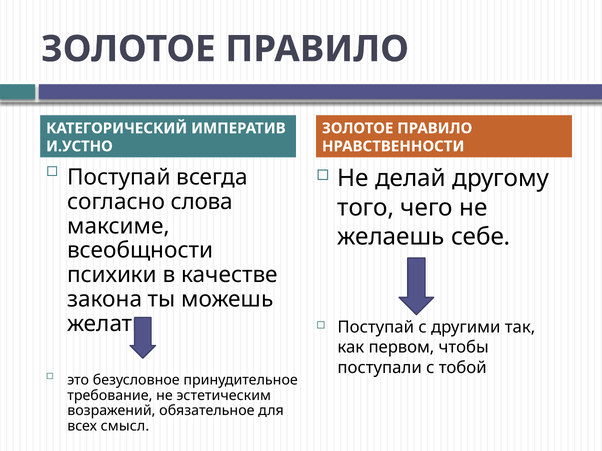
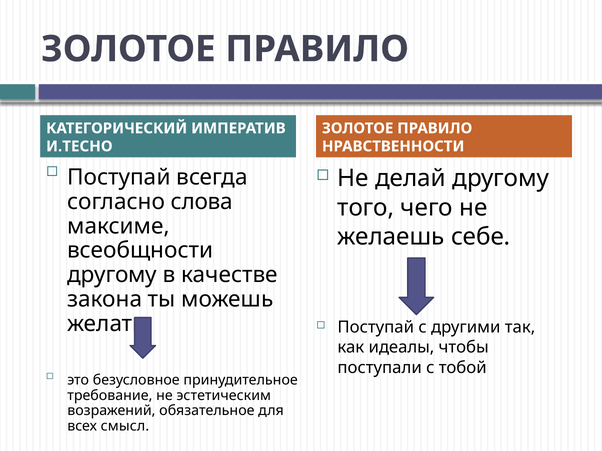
И.УСТНО: И.УСТНО -> И.ТЕСНО
психики at (112, 275): психики -> другому
первом: первом -> идеалы
